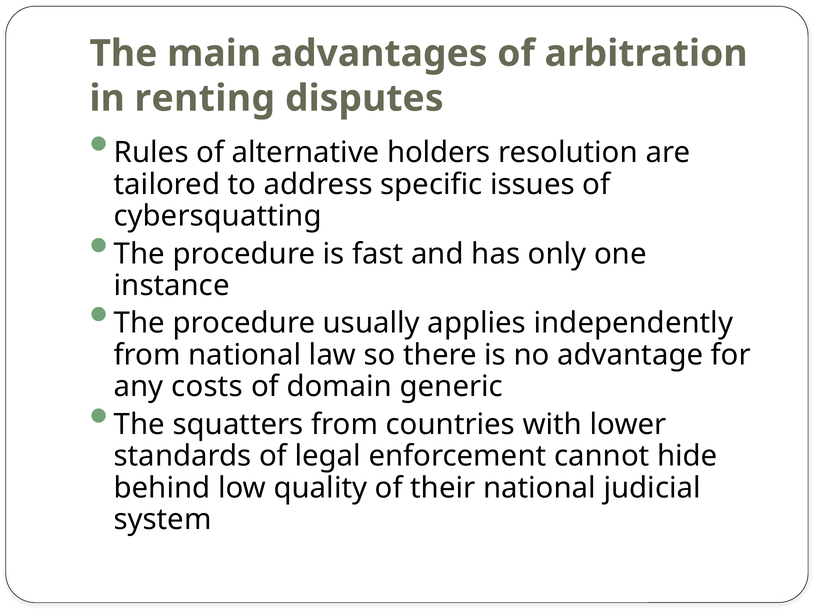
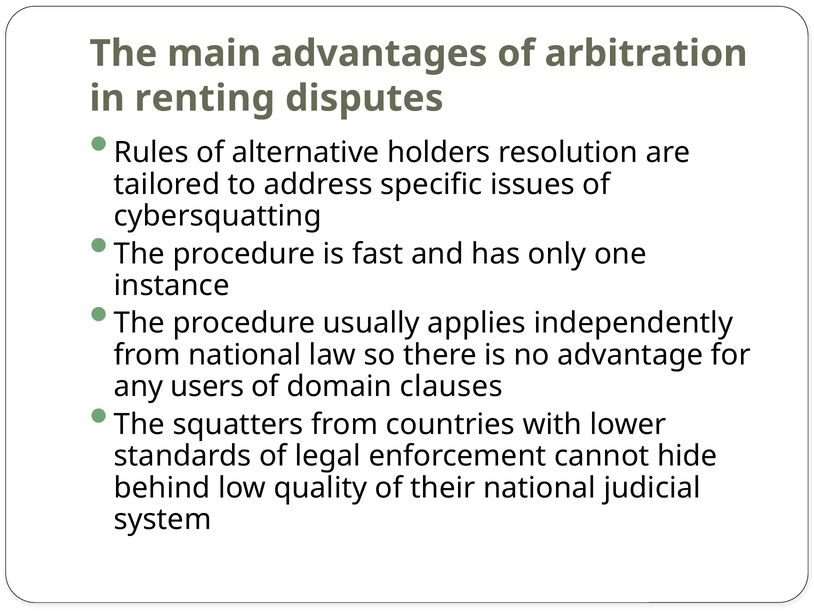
costs: costs -> users
generic: generic -> clauses
